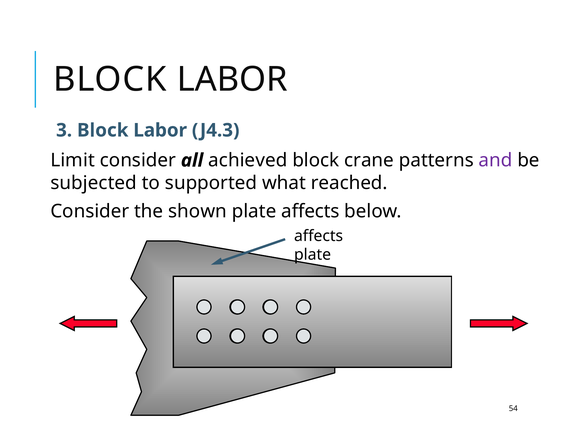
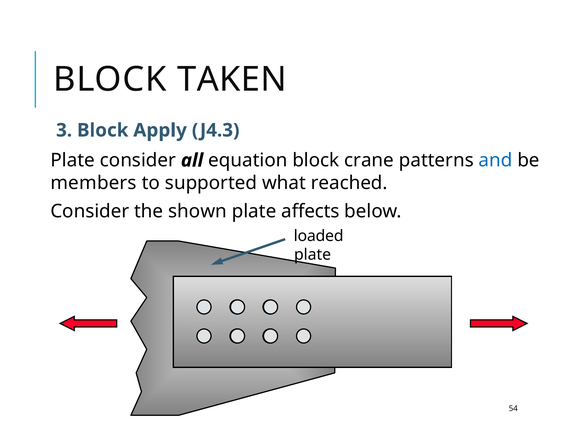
LABOR at (232, 79): LABOR -> TAKEN
3 Block Labor: Labor -> Apply
Limit at (73, 161): Limit -> Plate
achieved: achieved -> equation
and colour: purple -> blue
subjected: subjected -> members
affects at (319, 236): affects -> loaded
